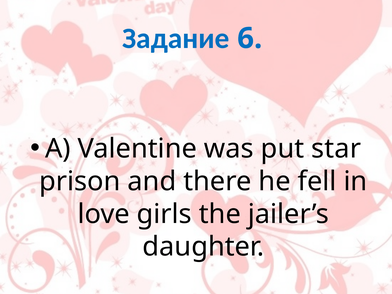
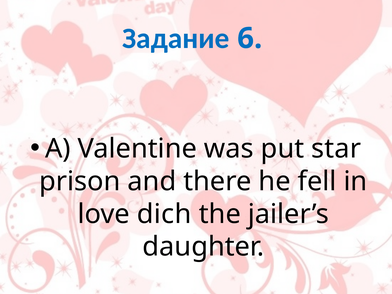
girls: girls -> dich
